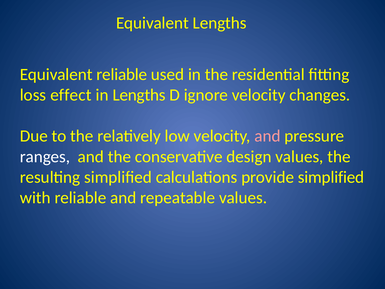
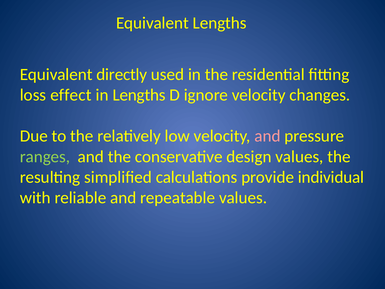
Equivalent reliable: reliable -> directly
ranges colour: white -> light green
provide simplified: simplified -> individual
